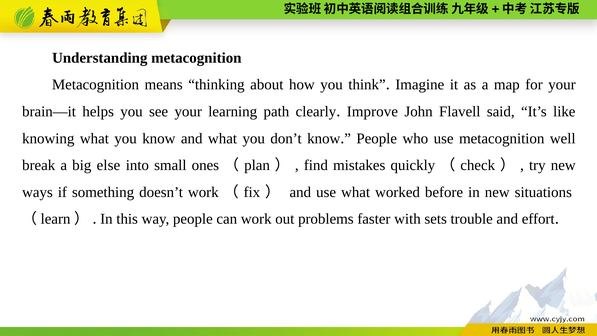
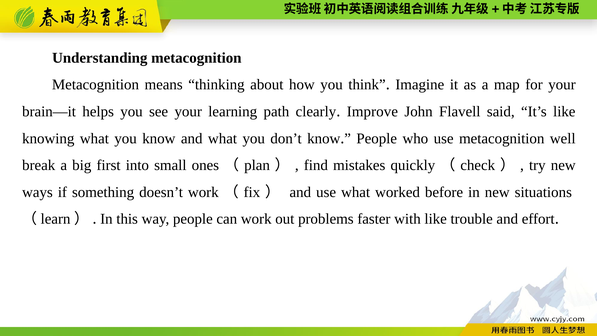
else: else -> first
with sets: sets -> like
